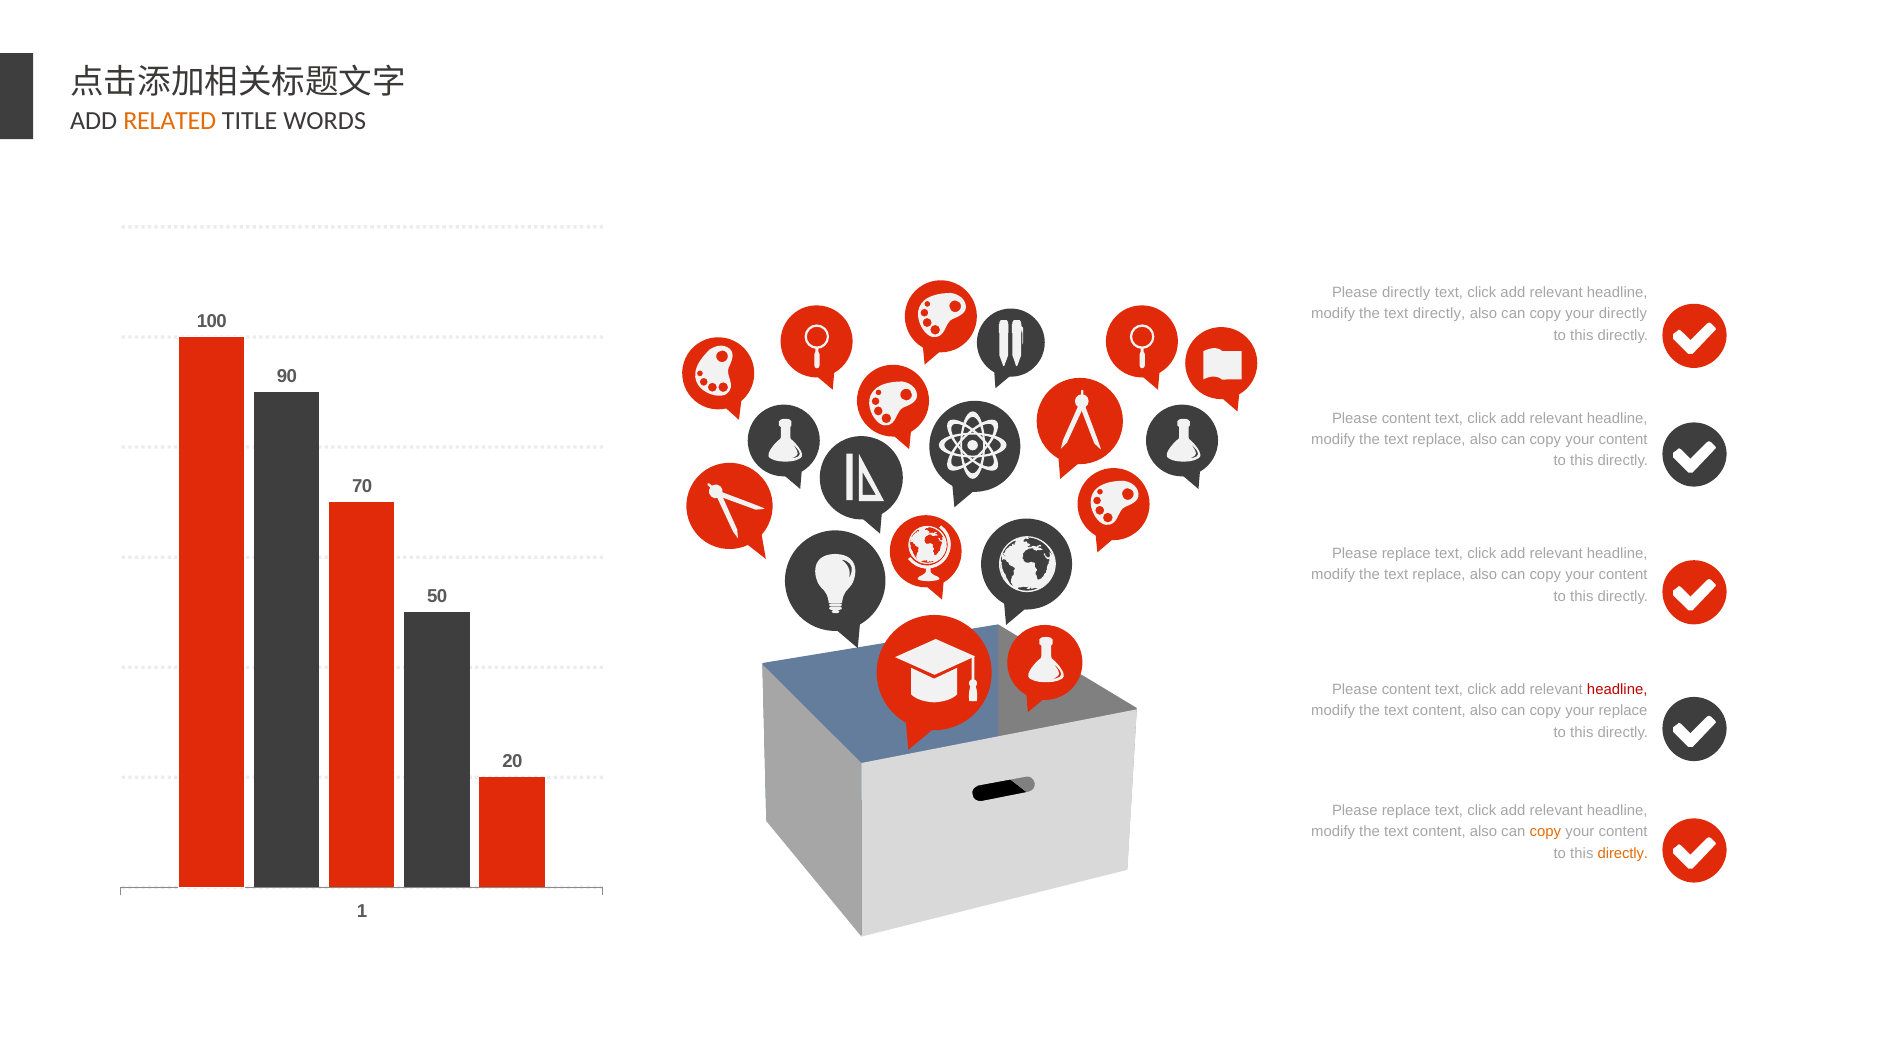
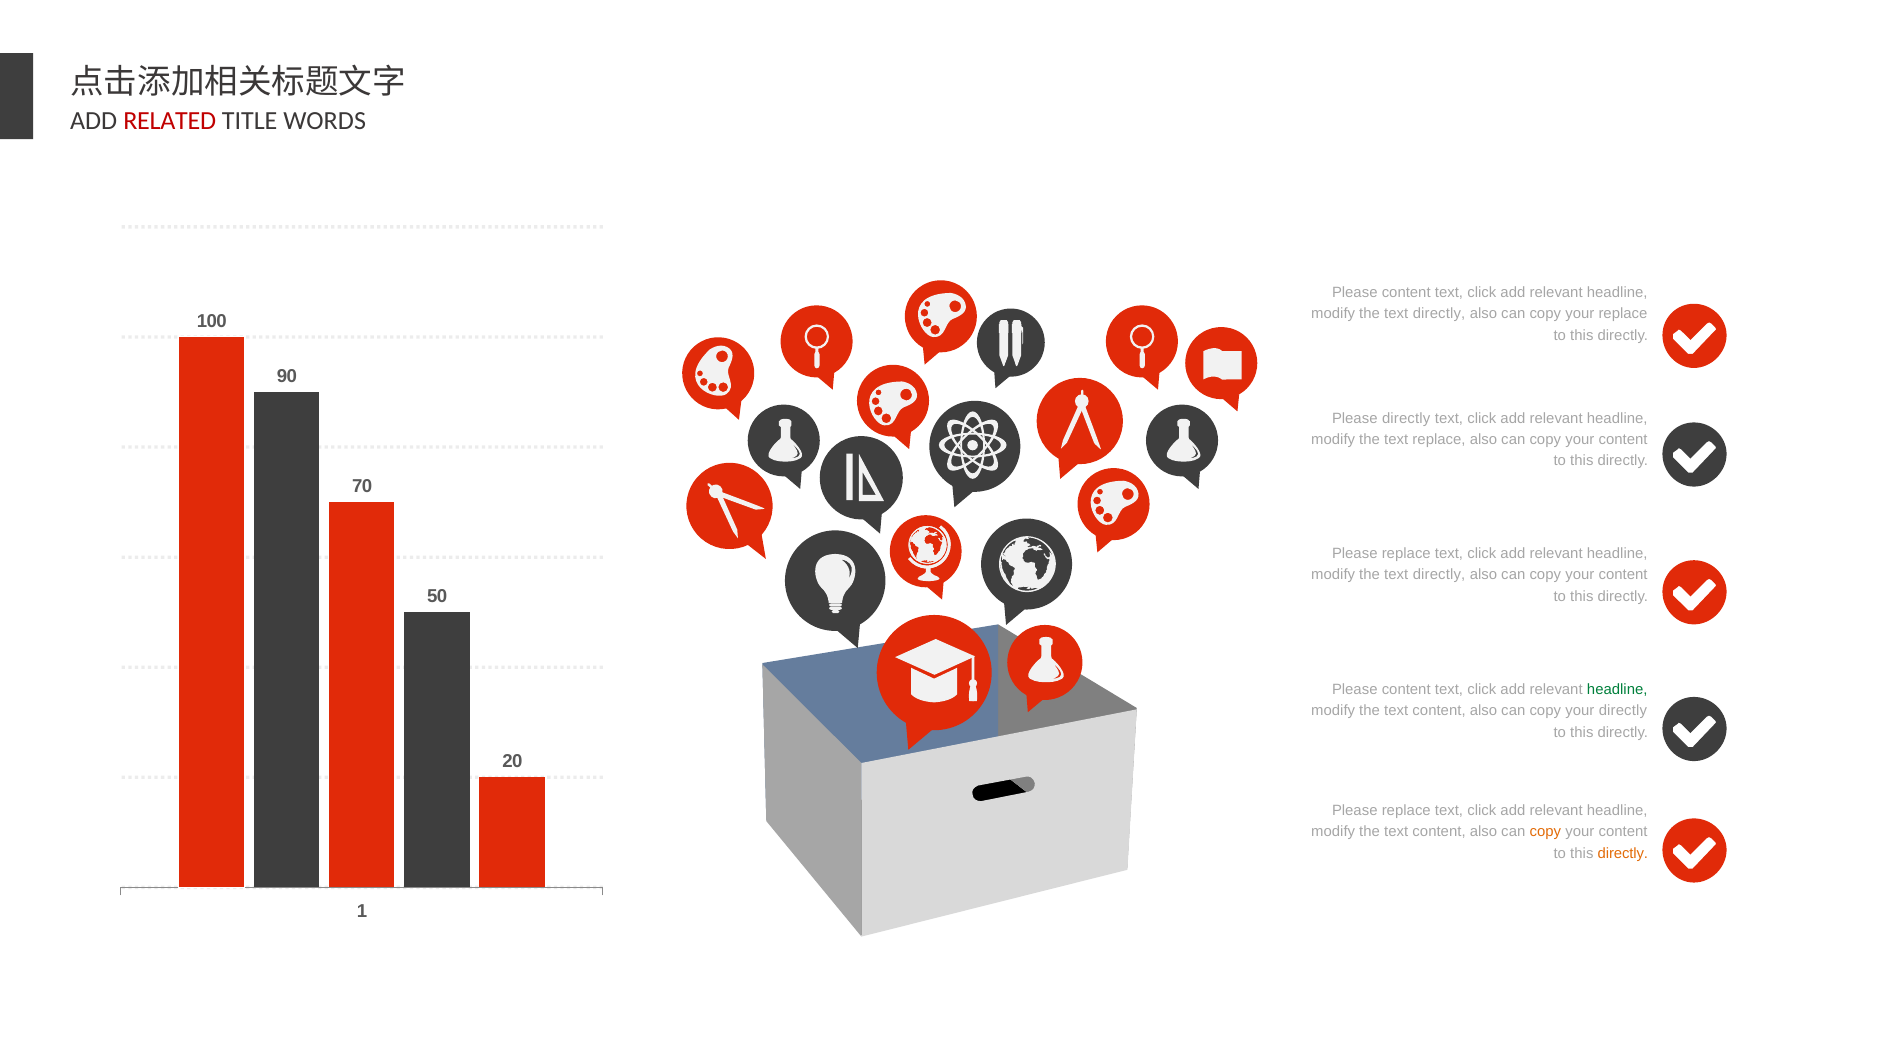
RELATED colour: orange -> red
directly at (1406, 292): directly -> content
your directly: directly -> replace
content at (1406, 418): content -> directly
replace at (1439, 575): replace -> directly
headline at (1617, 690) colour: red -> green
your replace: replace -> directly
